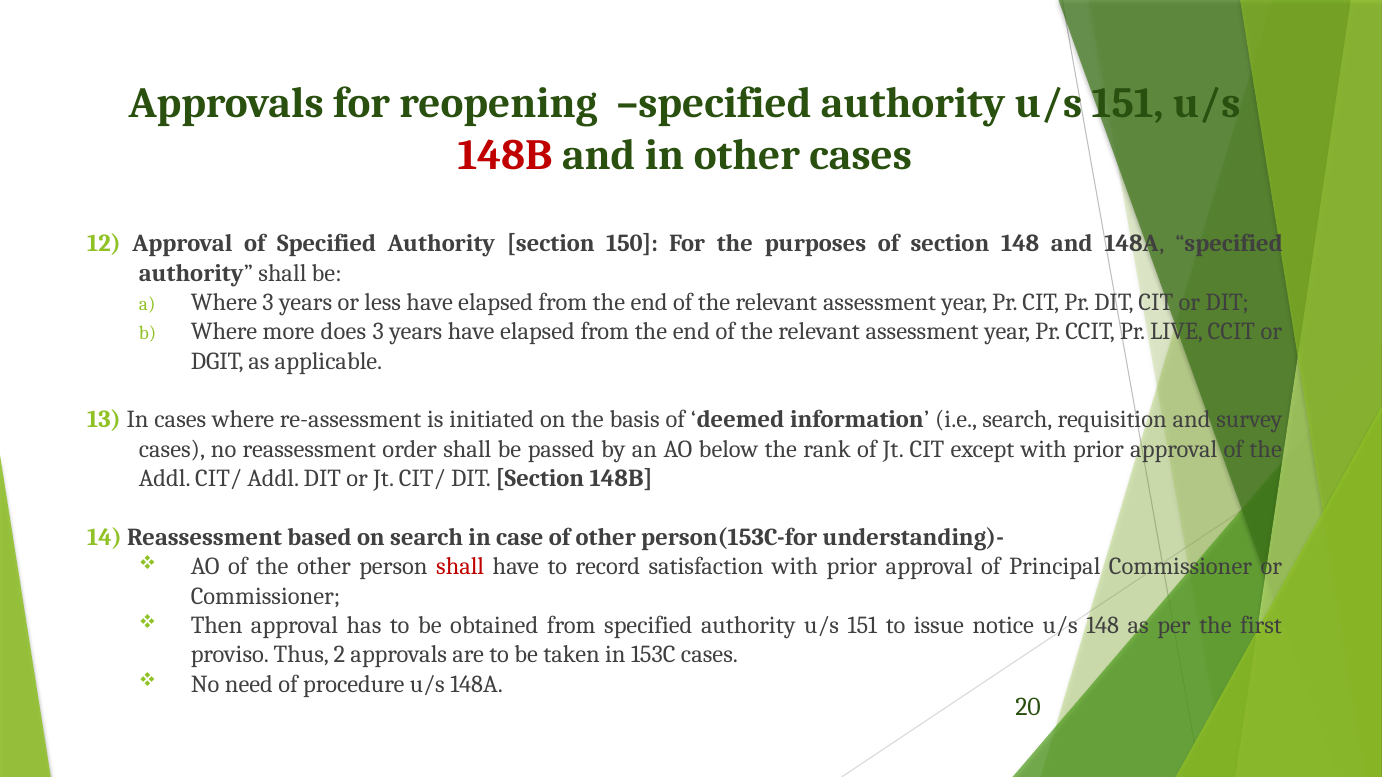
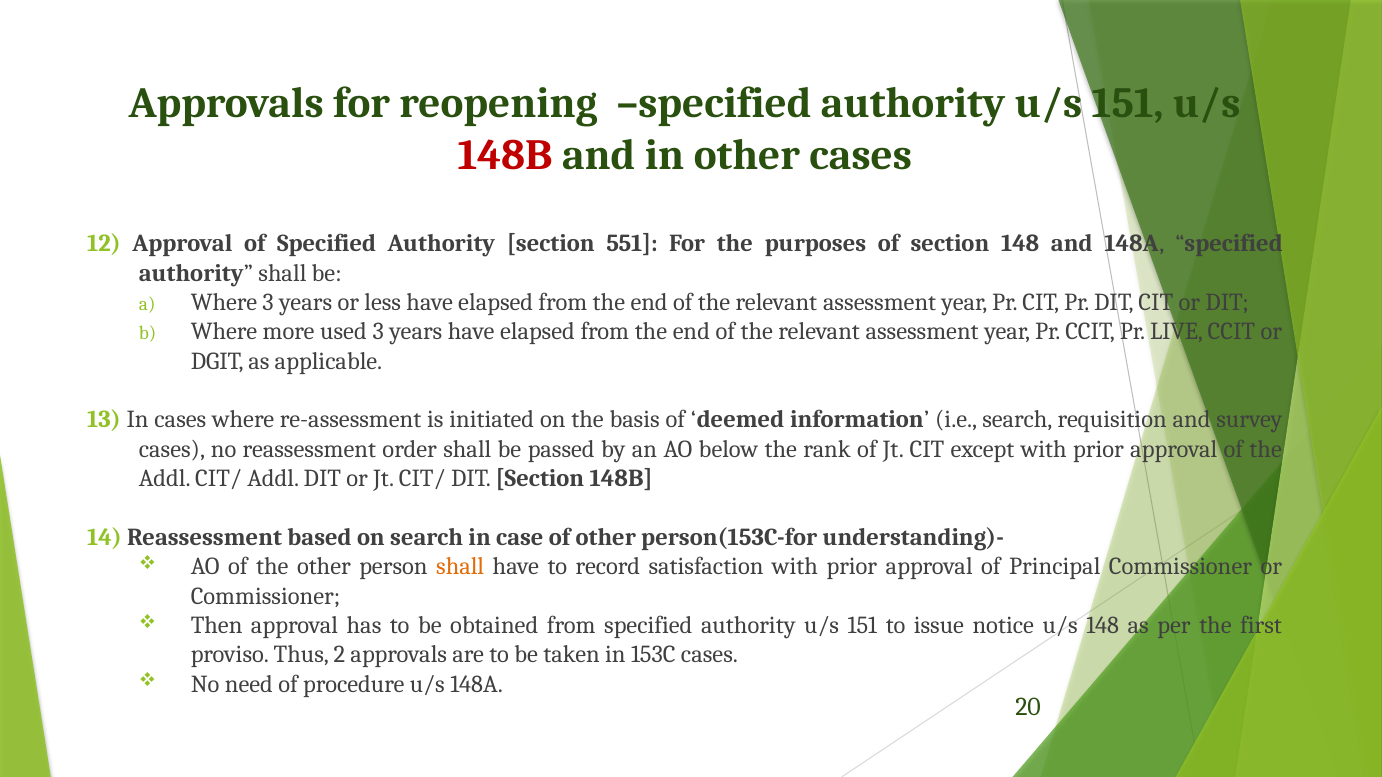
150: 150 -> 551
does: does -> used
shall at (460, 567) colour: red -> orange
